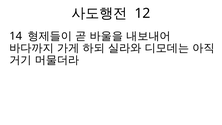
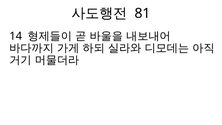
12: 12 -> 81
